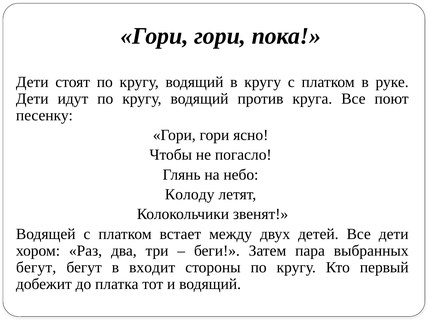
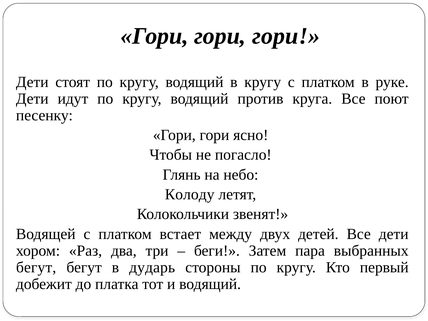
Гори гори пока: пока -> гори
входит: входит -> дударь
